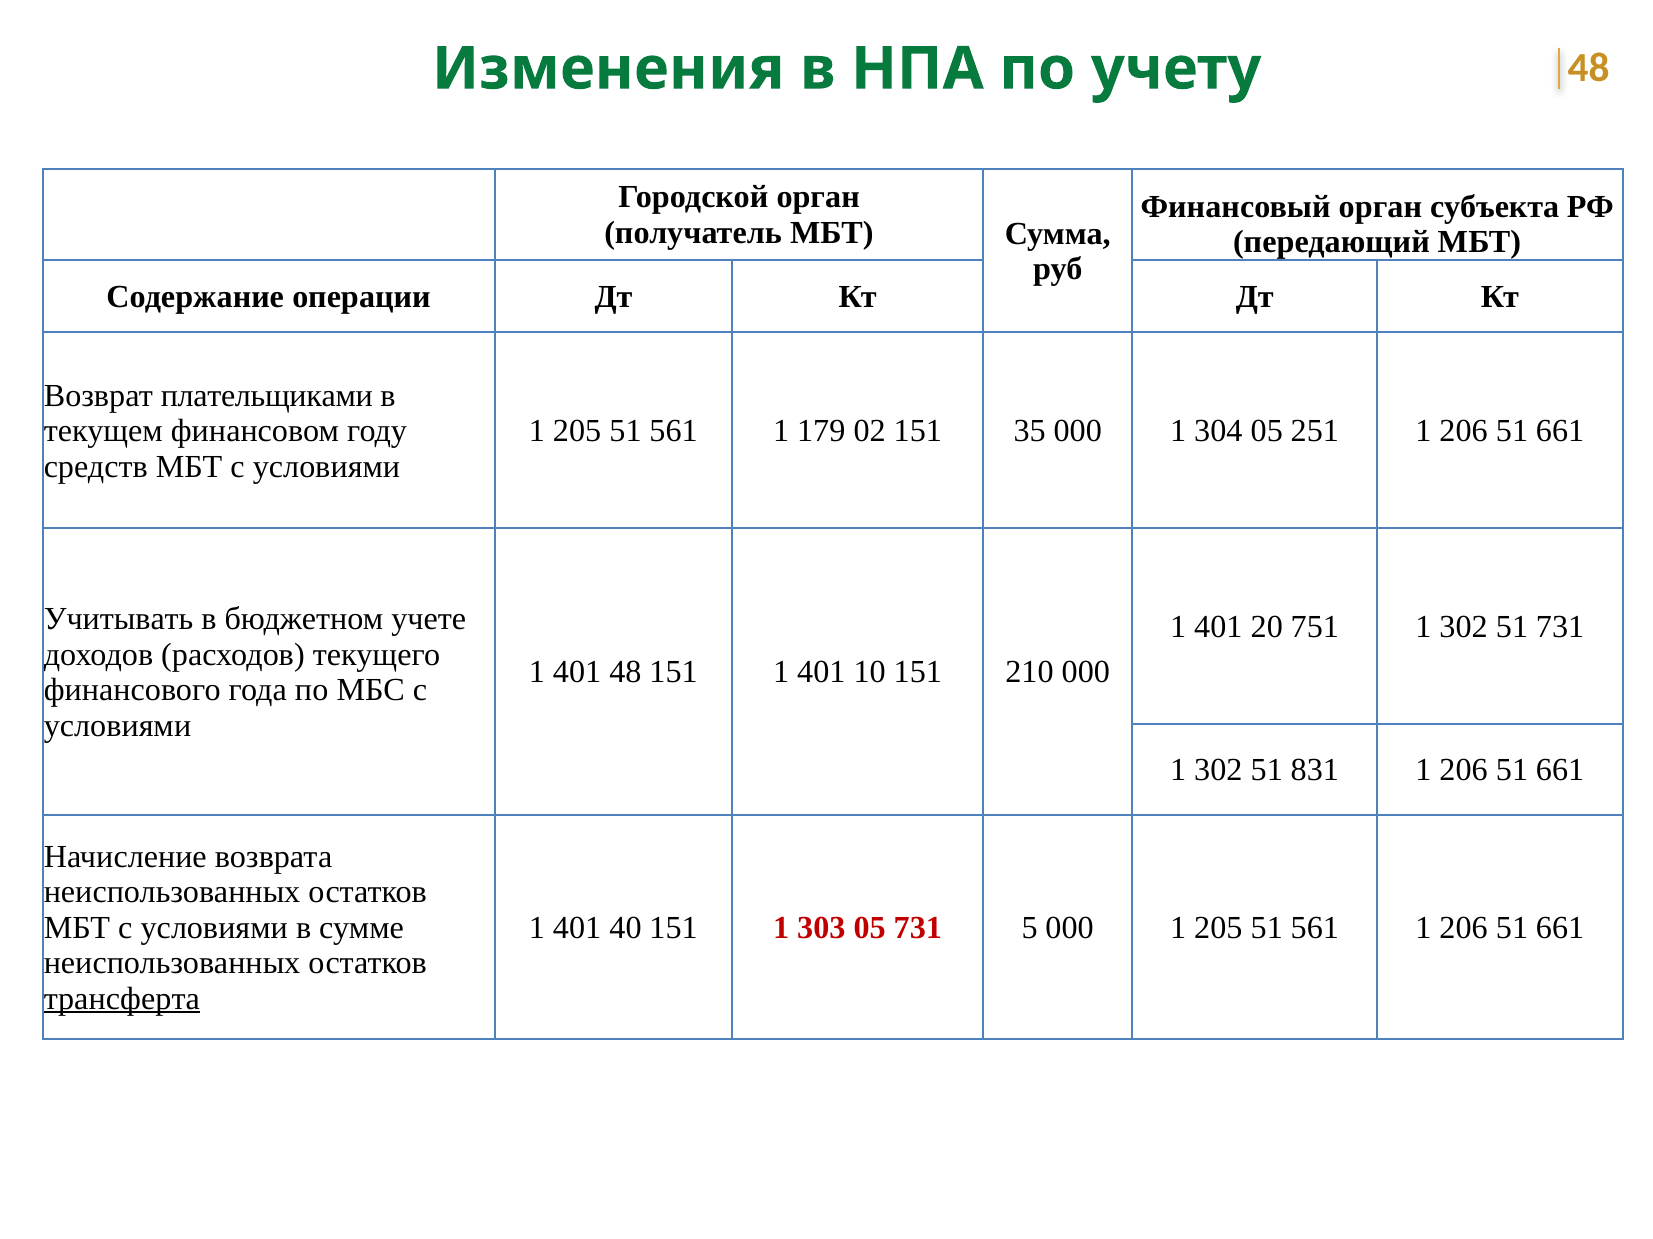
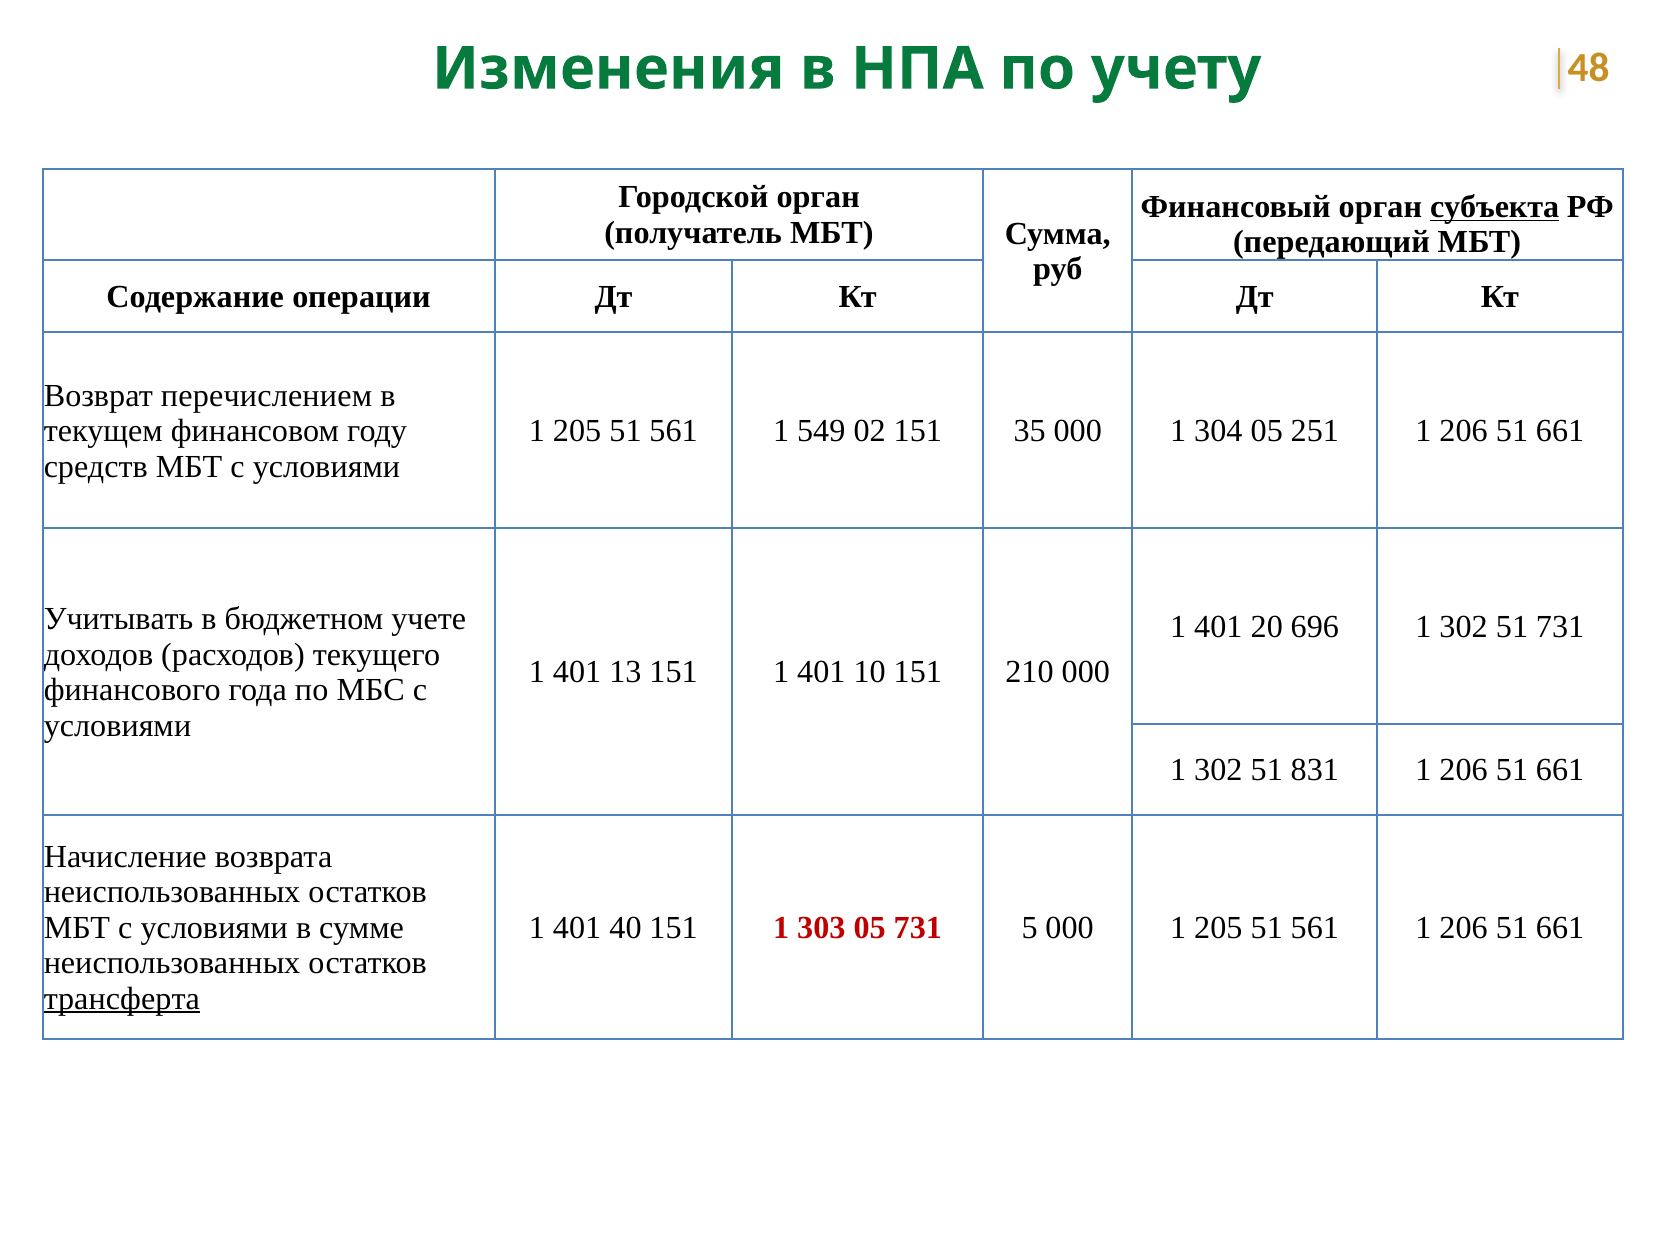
субъекта underline: none -> present
плательщиками: плательщиками -> перечислением
179: 179 -> 549
751: 751 -> 696
401 48: 48 -> 13
